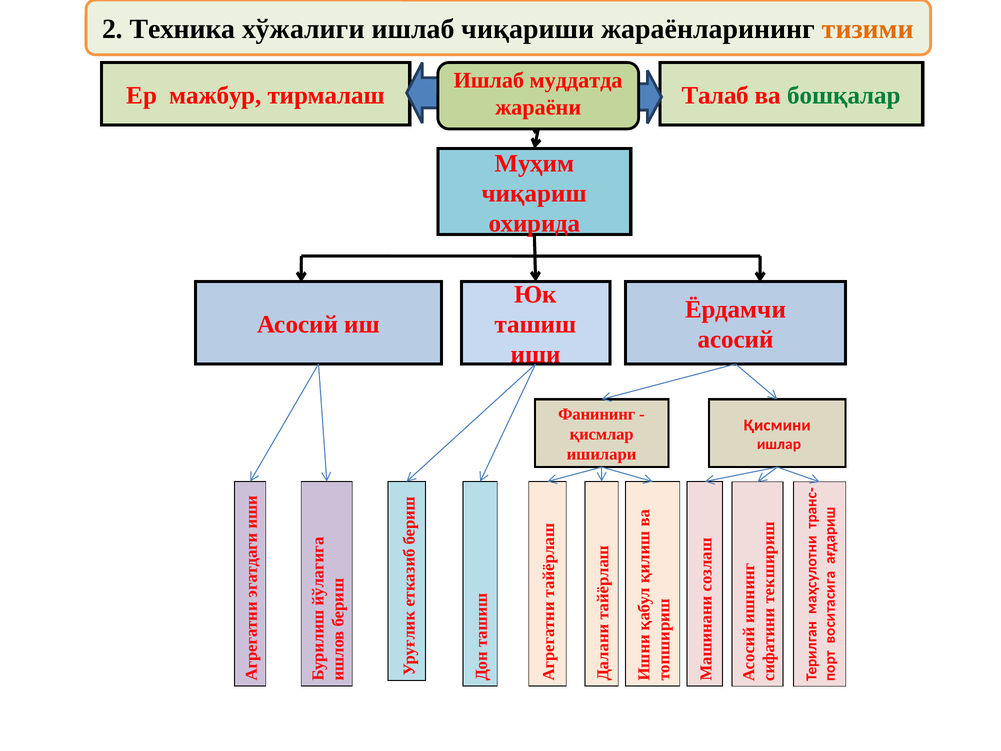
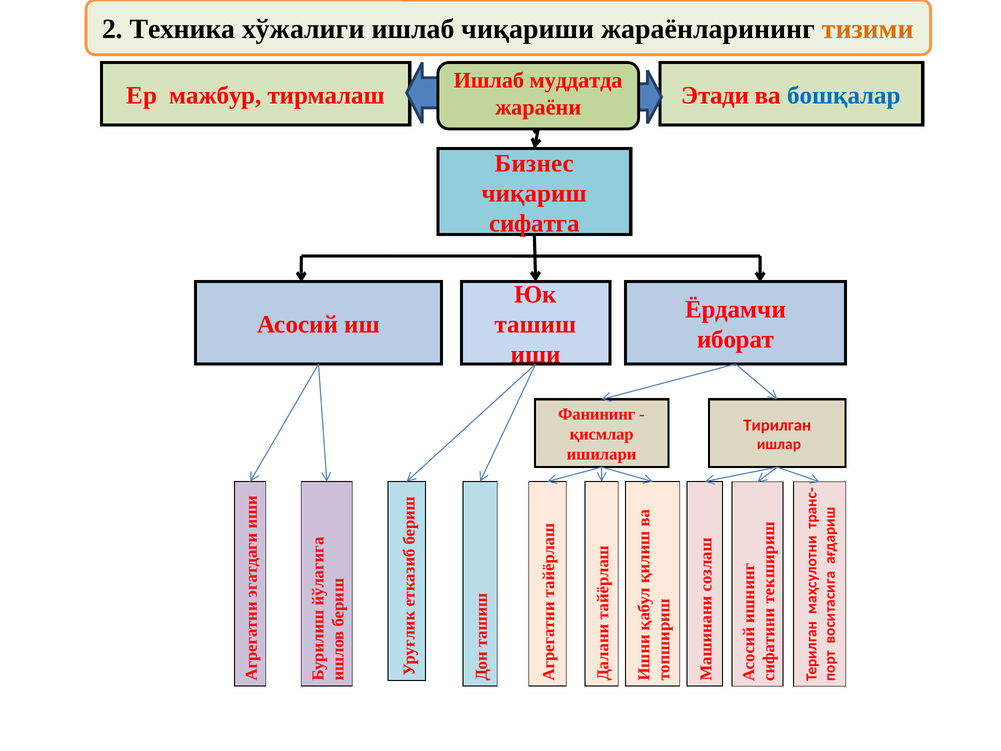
Талаб: Талаб -> Этади
бошқалар colour: green -> blue
Муҳим: Муҳим -> Бизнес
охирида: охирида -> сифатга
асосий at (736, 339): асосий -> иборат
Қисмини: Қисмини -> Тирилган
